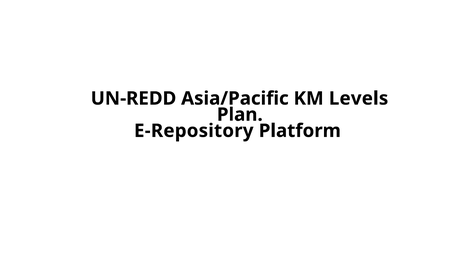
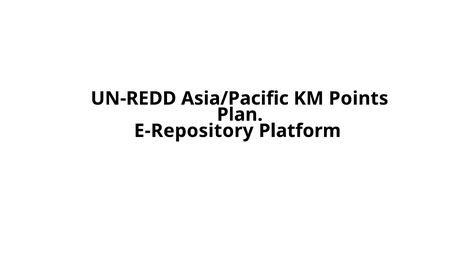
Levels: Levels -> Points
